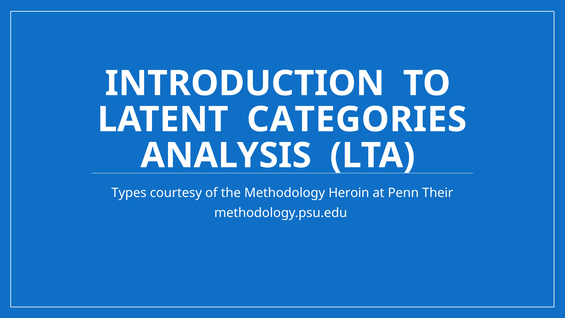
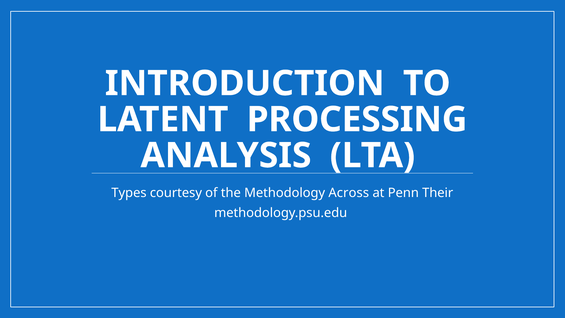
CATEGORIES: CATEGORIES -> PROCESSING
Heroin: Heroin -> Across
